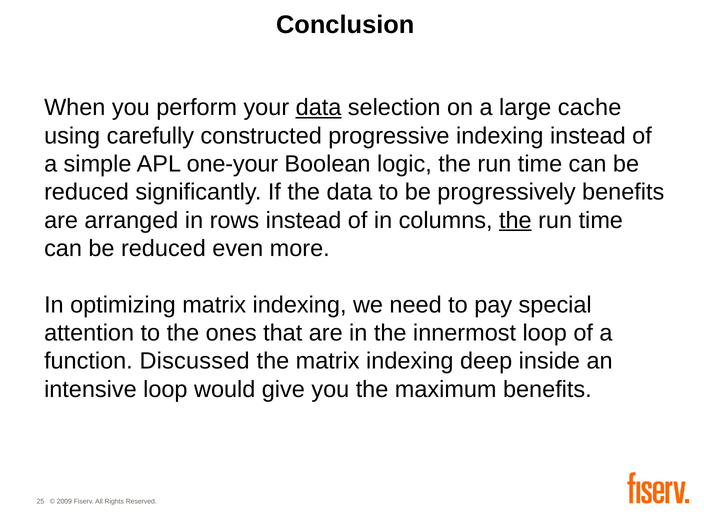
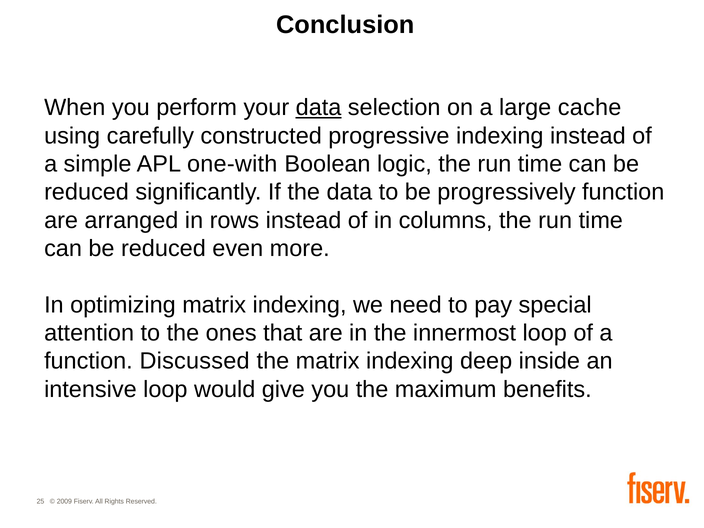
one-your: one-your -> one-with
progressively benefits: benefits -> function
the at (515, 220) underline: present -> none
